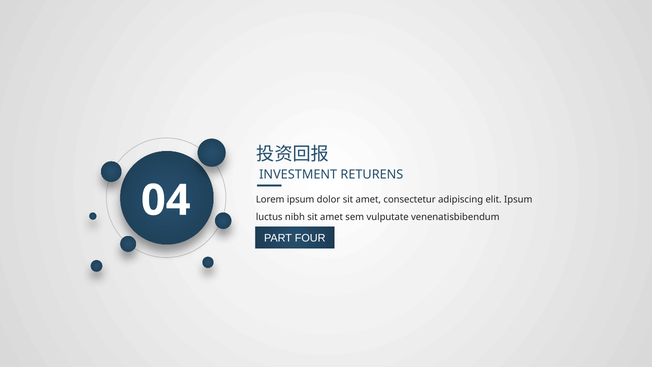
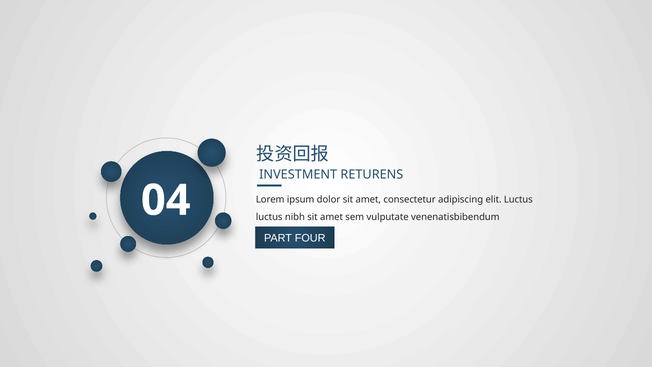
elit Ipsum: Ipsum -> Luctus
